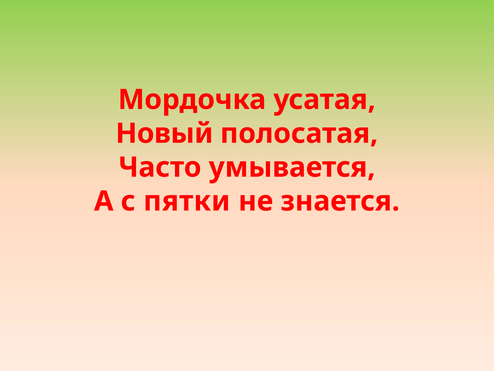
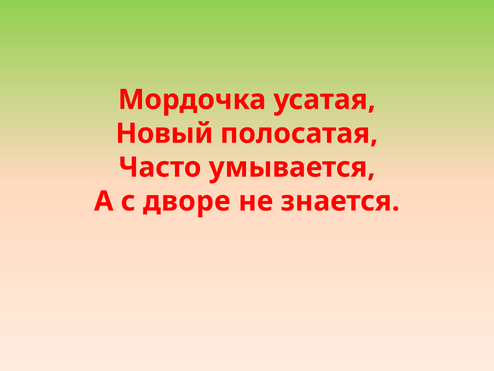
пятки: пятки -> дворе
